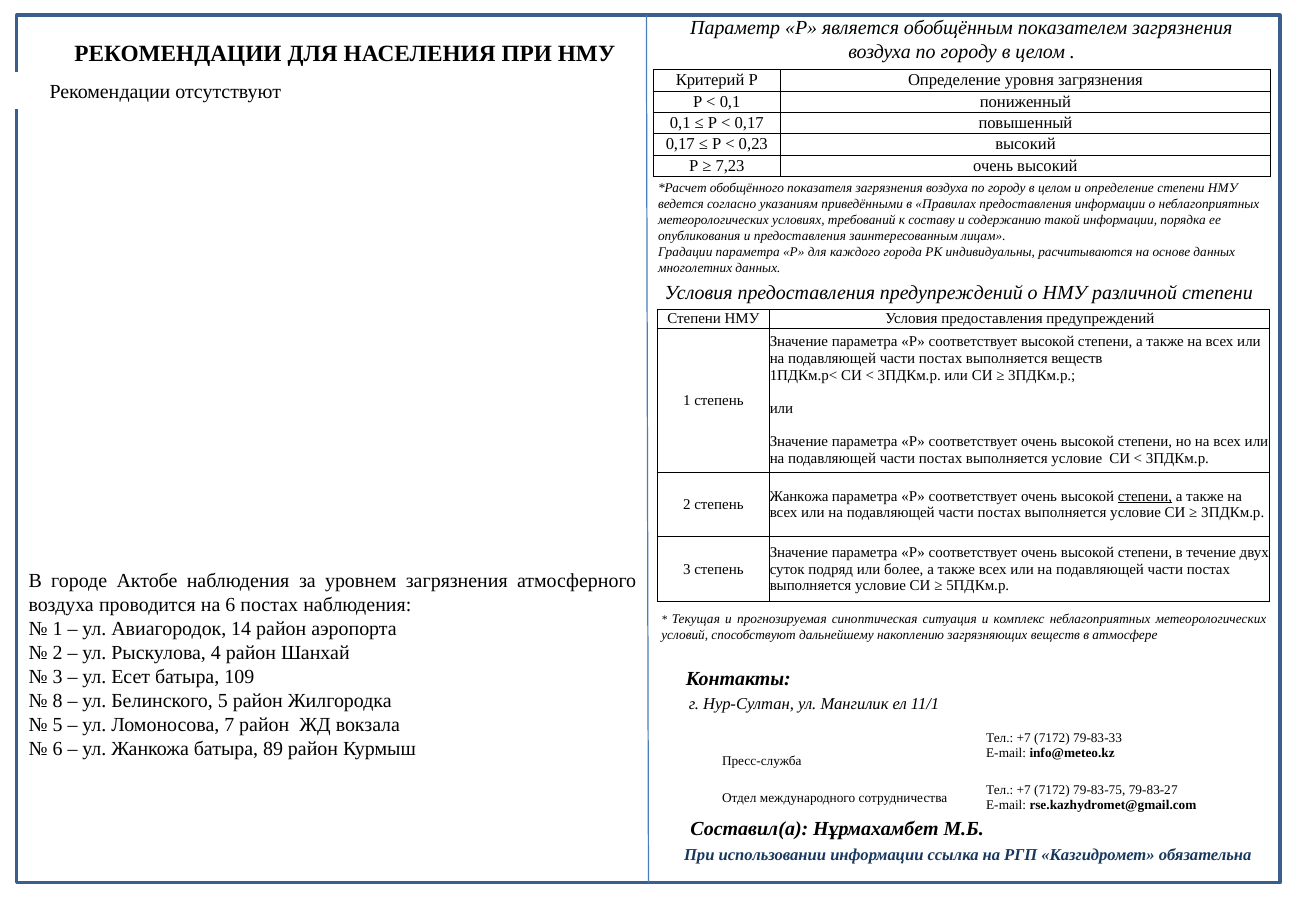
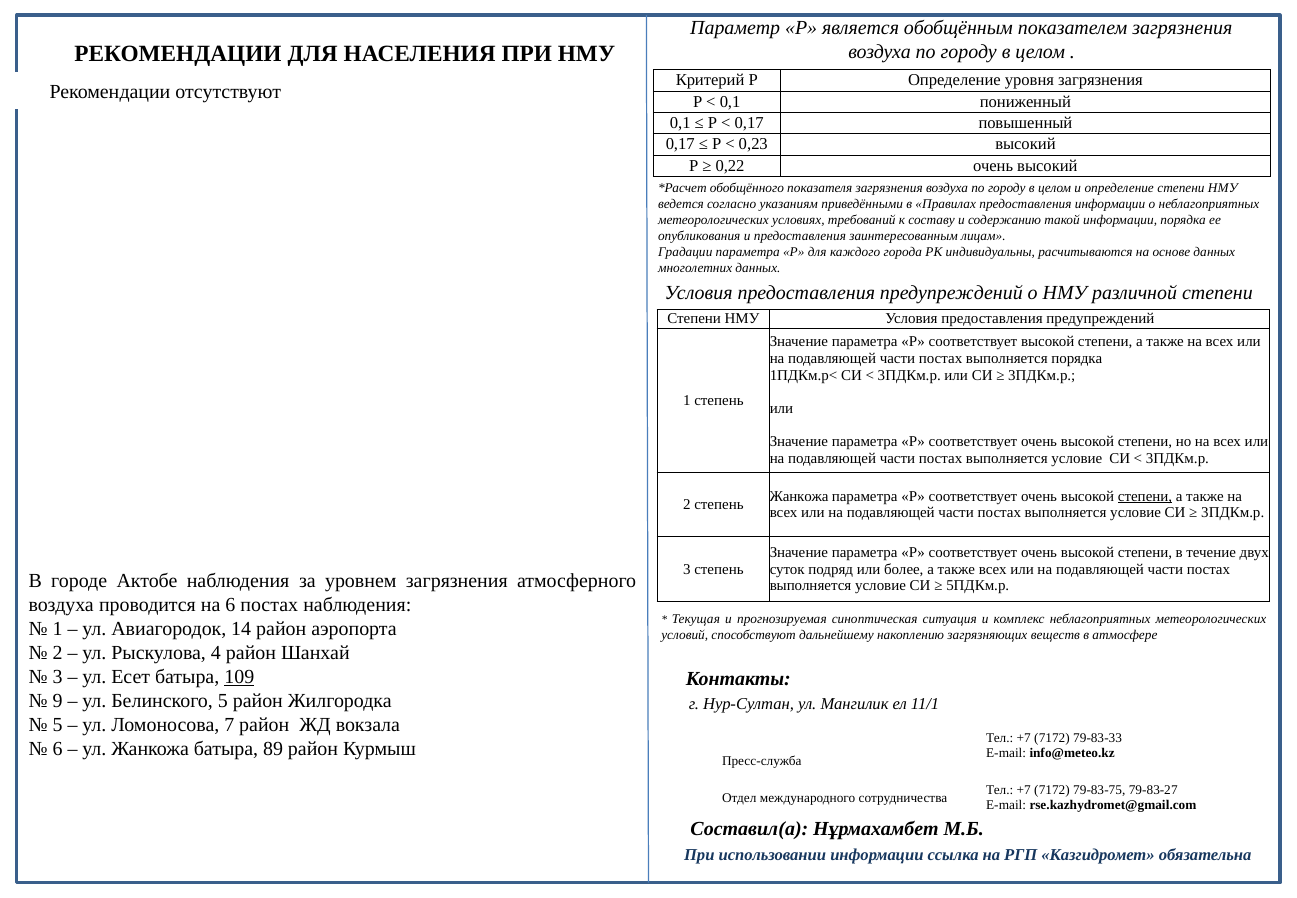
7,23: 7,23 -> 0,22
выполняется веществ: веществ -> порядка
109 underline: none -> present
8: 8 -> 9
